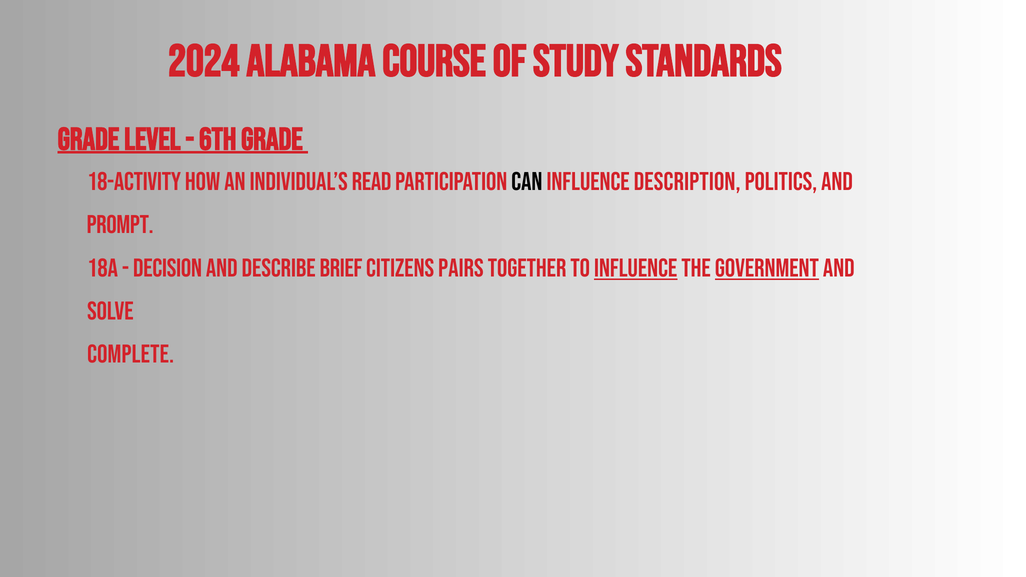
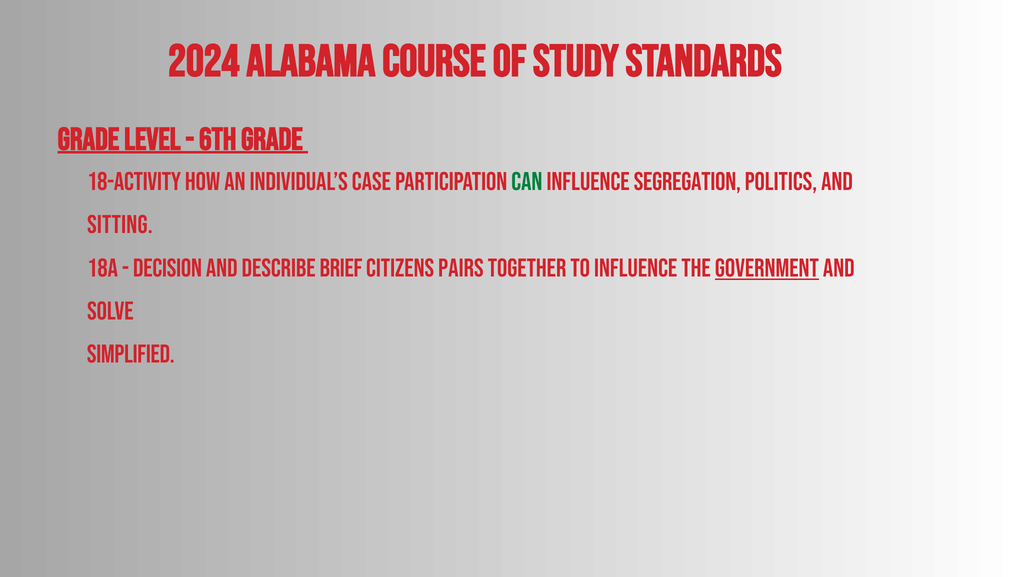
read: read -> case
can colour: black -> green
description: description -> segregation
prompt: prompt -> sitting
influence at (636, 268) underline: present -> none
complete: complete -> simplified
